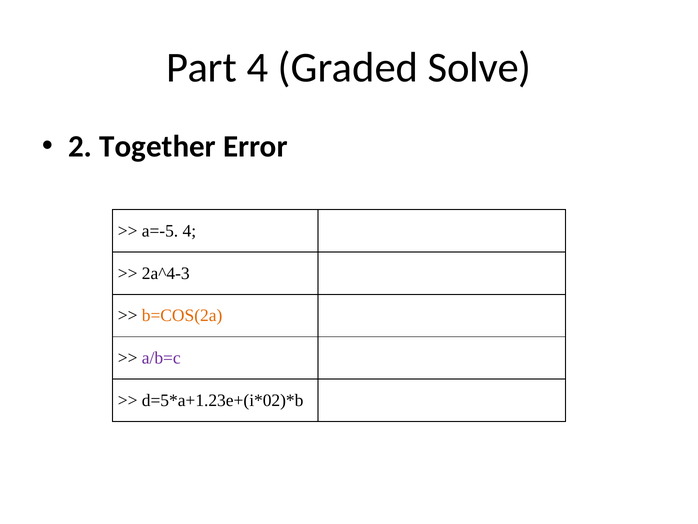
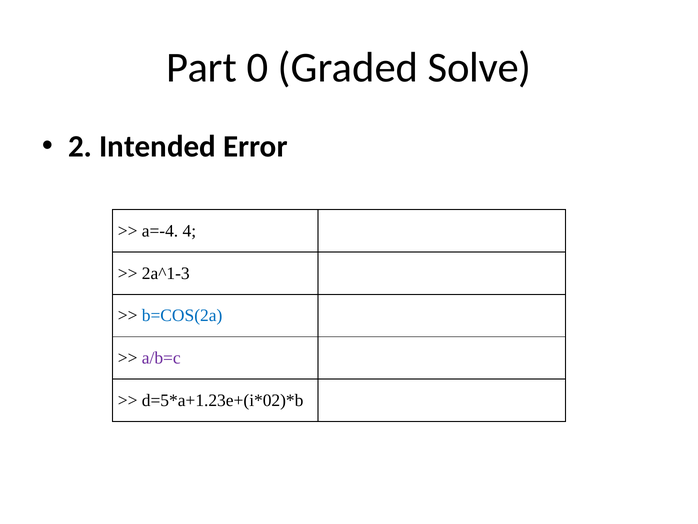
Part 4: 4 -> 0
Together: Together -> Intended
a=-5: a=-5 -> a=-4
2a^4-3: 2a^4-3 -> 2a^1-3
b=COS(2a colour: orange -> blue
